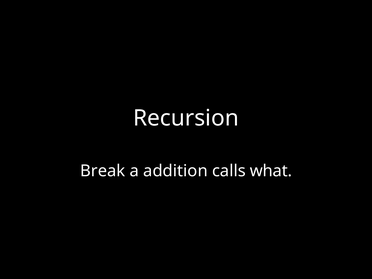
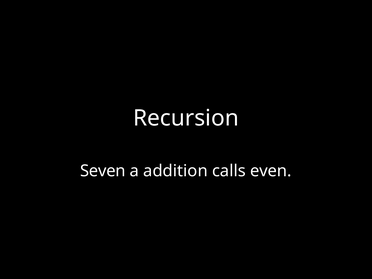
Break: Break -> Seven
what: what -> even
